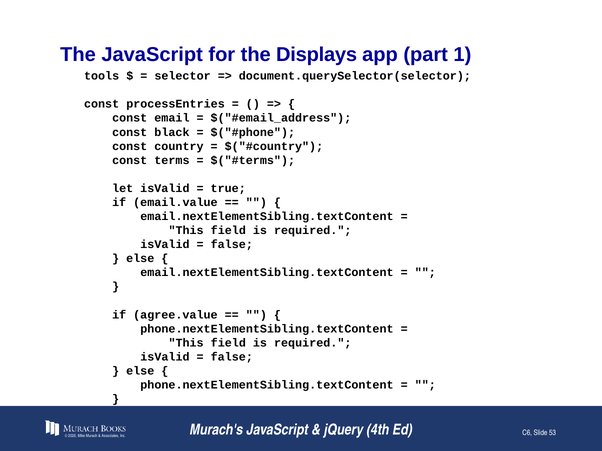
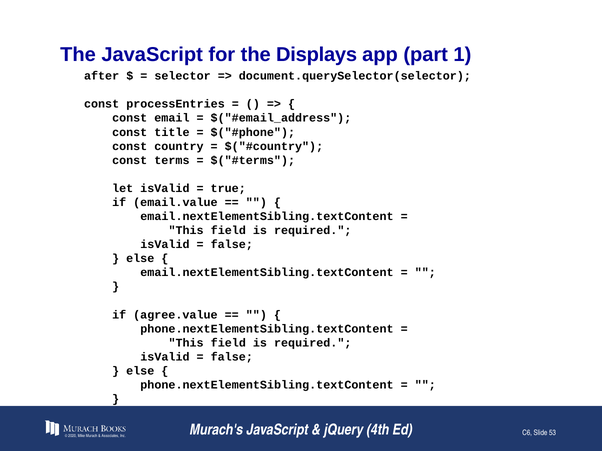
tools: tools -> after
black: black -> title
